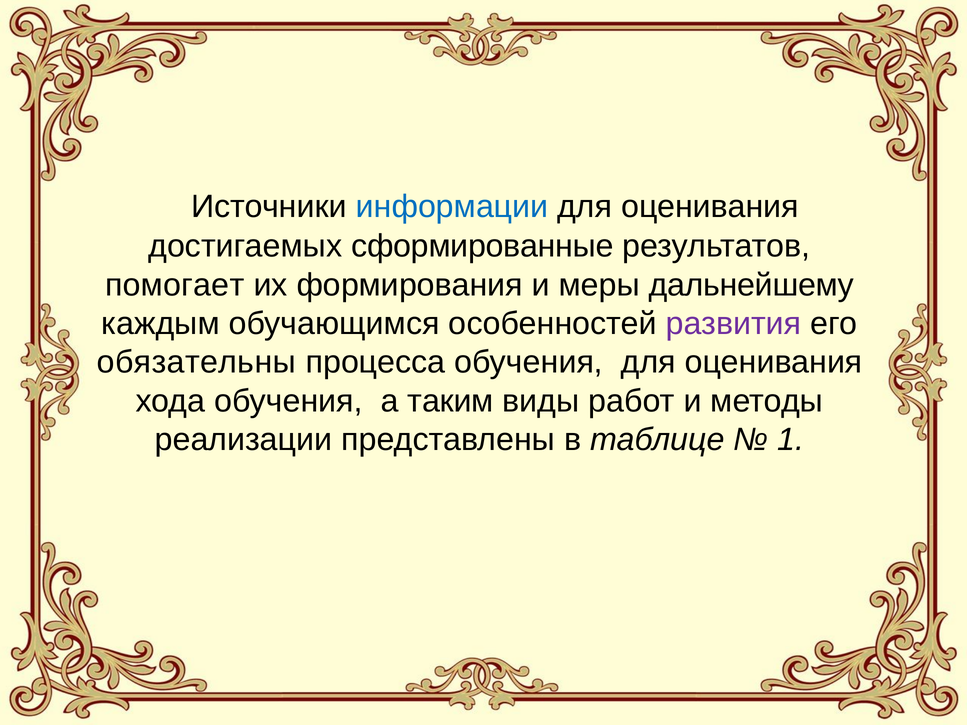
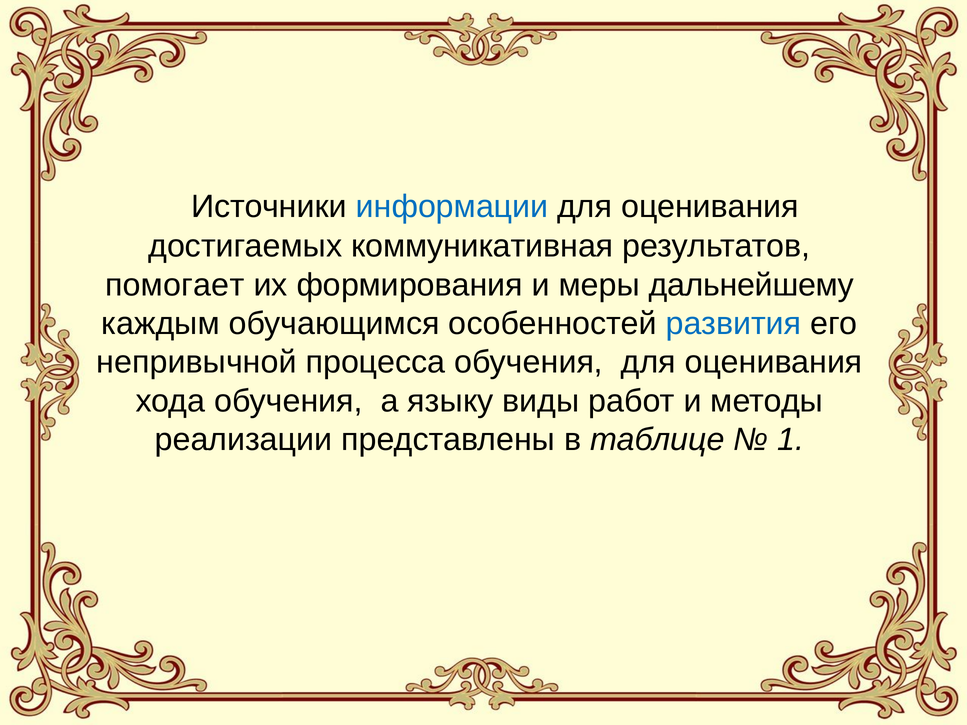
сформированные: сформированные -> коммуникативная
развития colour: purple -> blue
обязательны: обязательны -> непривычной
таким: таким -> языку
